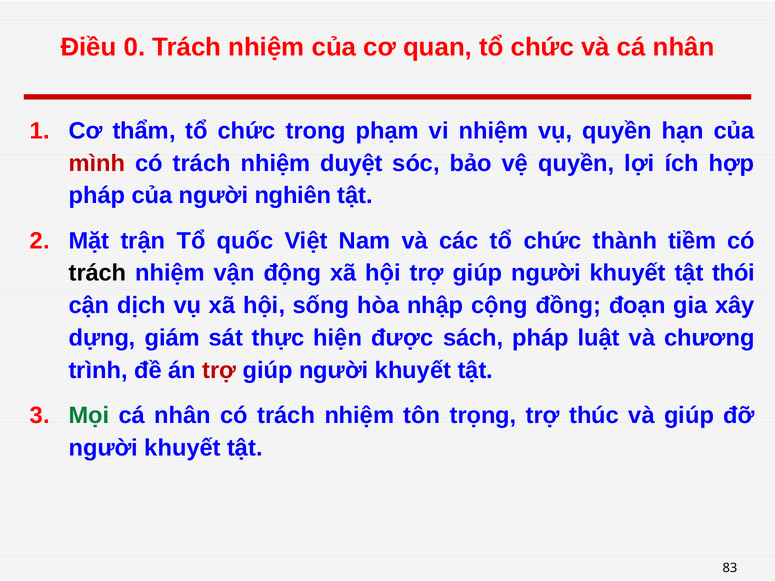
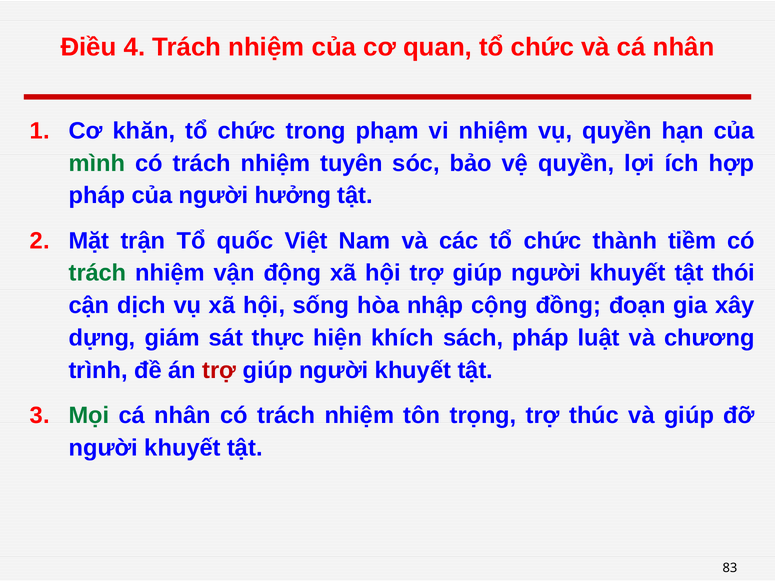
0: 0 -> 4
thẩm: thẩm -> khăn
mình colour: red -> green
duyệt: duyệt -> tuyên
nghiên: nghiên -> hưởng
trách at (98, 273) colour: black -> green
được: được -> khích
